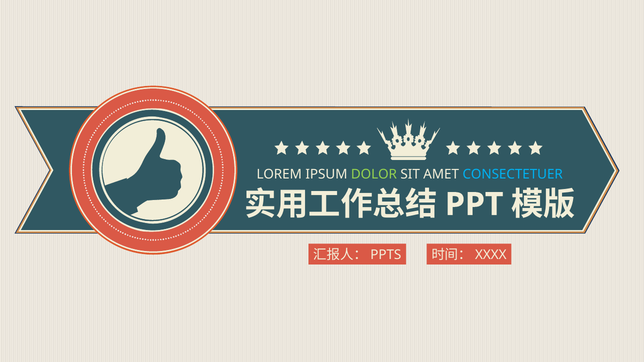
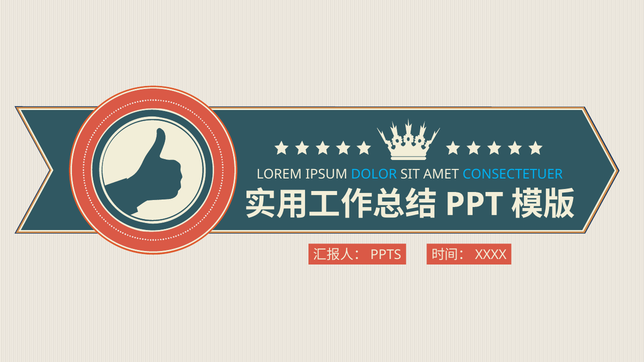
DOLOR colour: light green -> light blue
